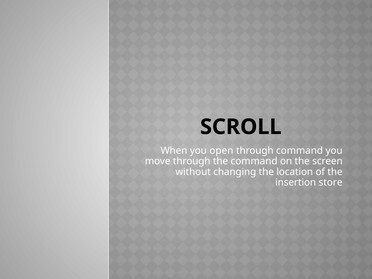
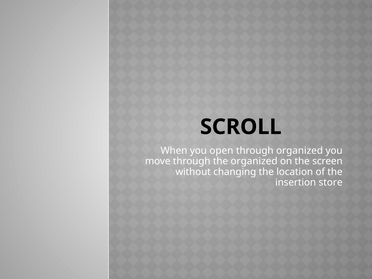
through command: command -> organized
the command: command -> organized
